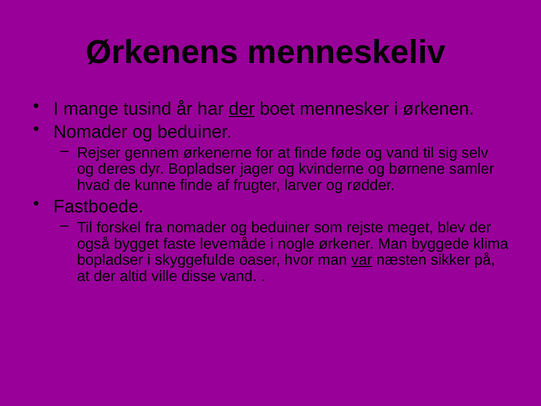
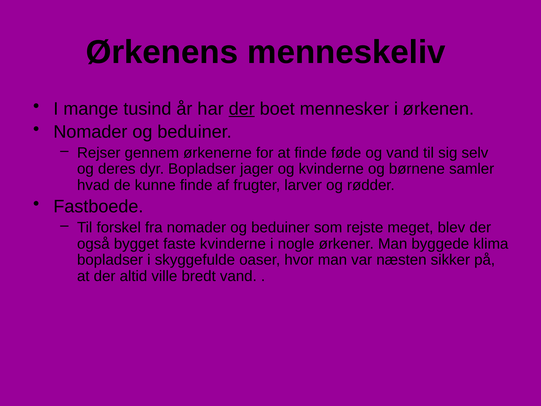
faste levemåde: levemåde -> kvinderne
var underline: present -> none
disse: disse -> bredt
